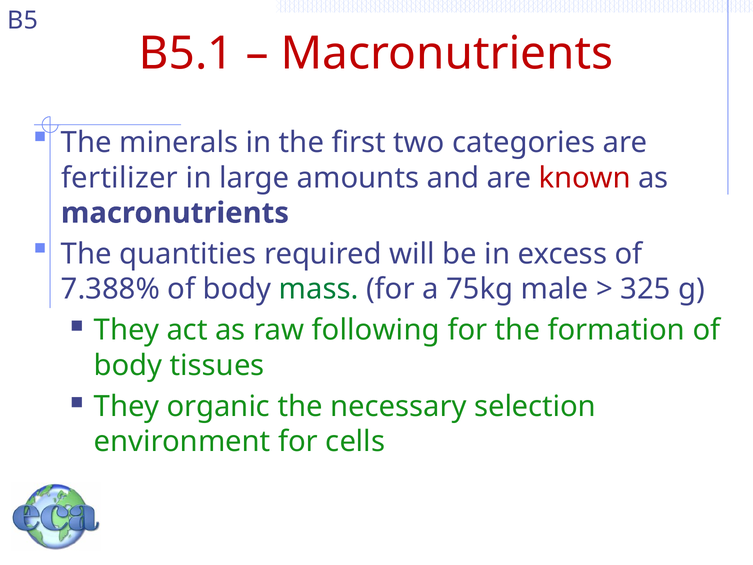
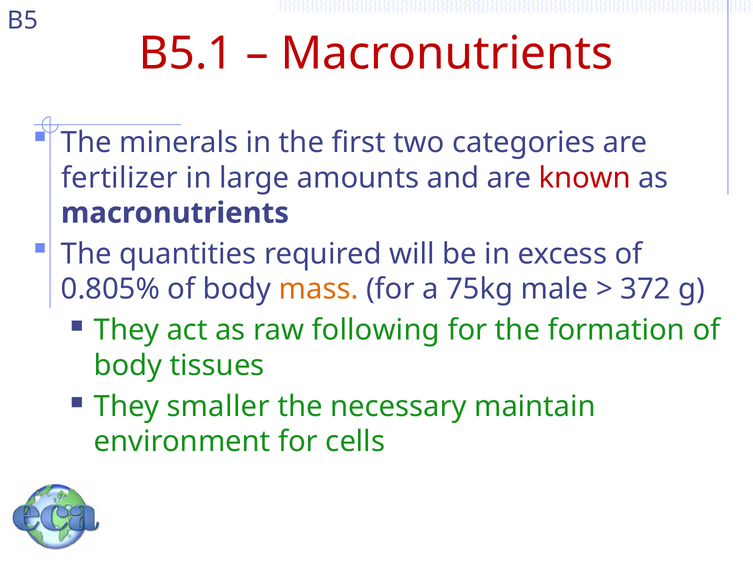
7.388%: 7.388% -> 0.805%
mass colour: green -> orange
325: 325 -> 372
organic: organic -> smaller
selection: selection -> maintain
